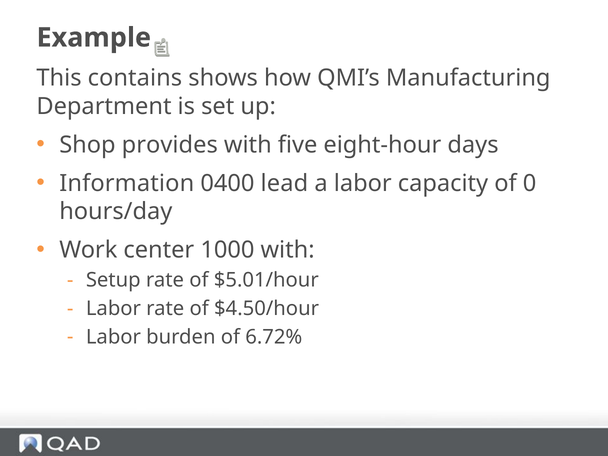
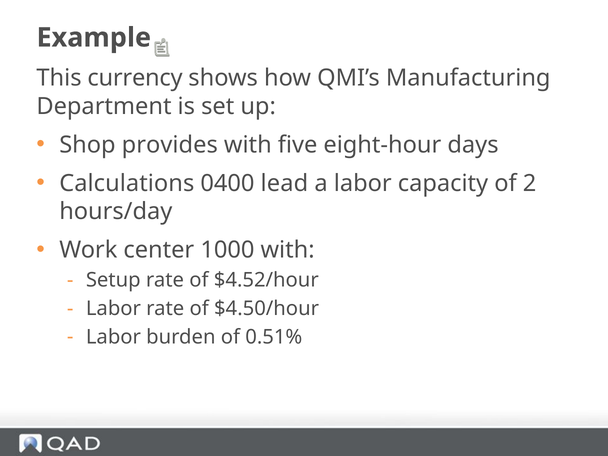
contains: contains -> currency
Information: Information -> Calculations
0: 0 -> 2
$5.01/hour: $5.01/hour -> $4.52/hour
6.72%: 6.72% -> 0.51%
